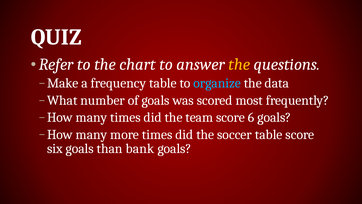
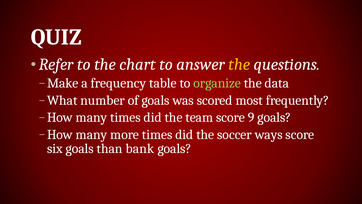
organize colour: light blue -> light green
6: 6 -> 9
soccer table: table -> ways
